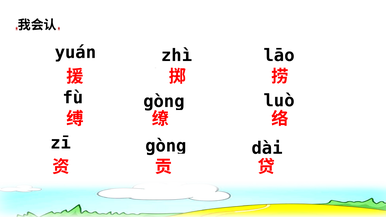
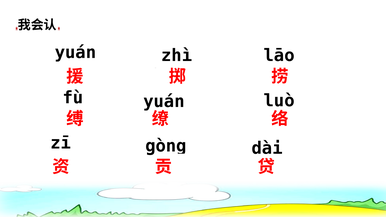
fù gòng: gòng -> yuán
